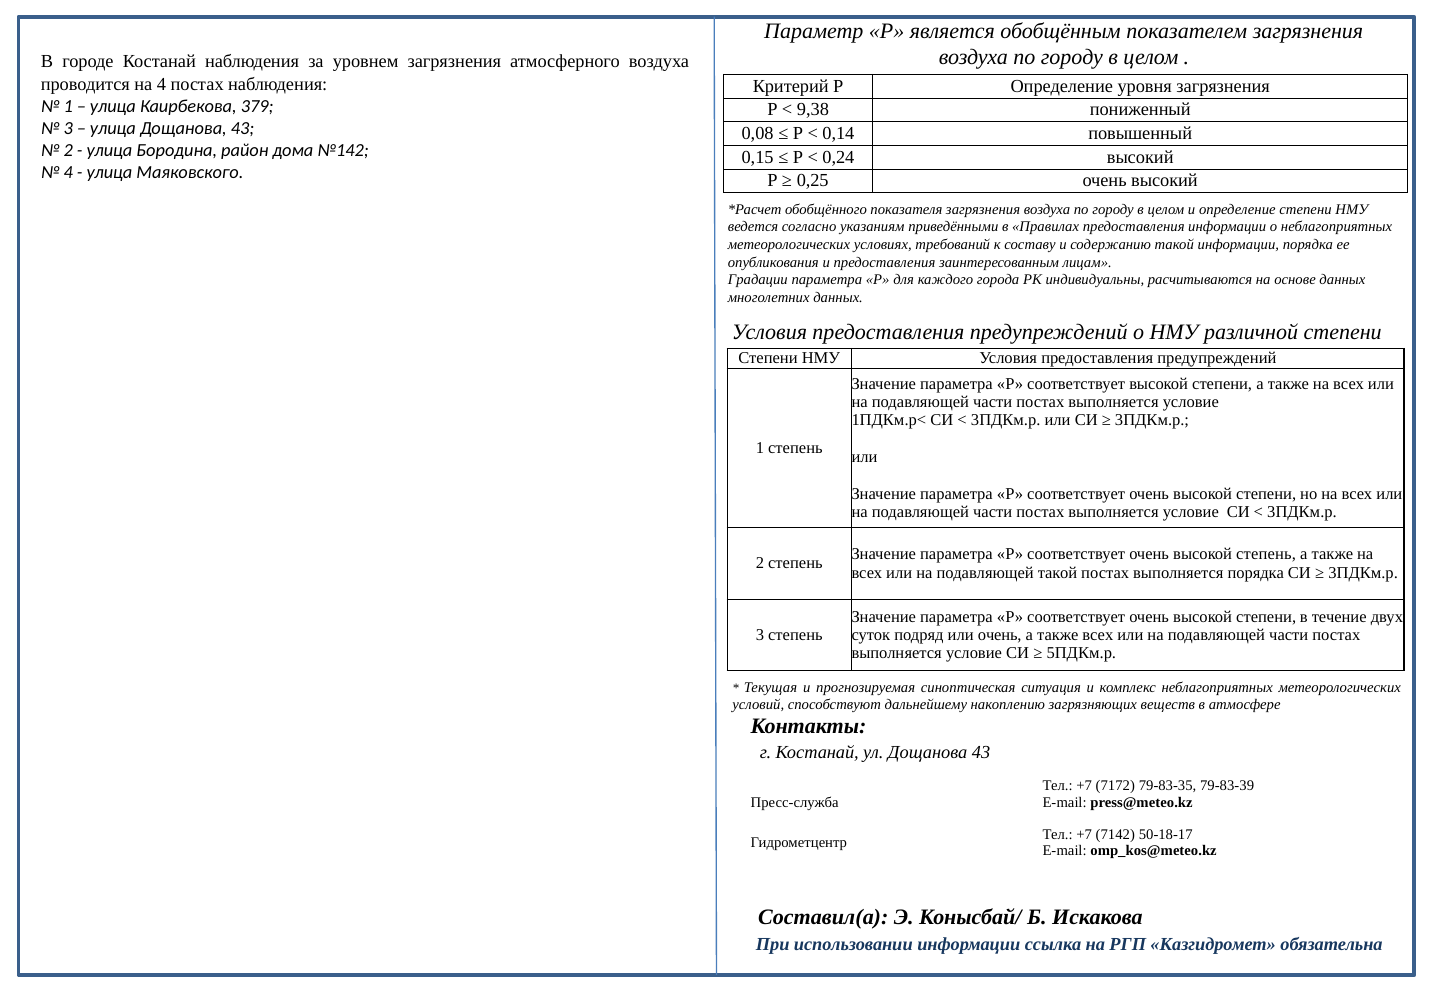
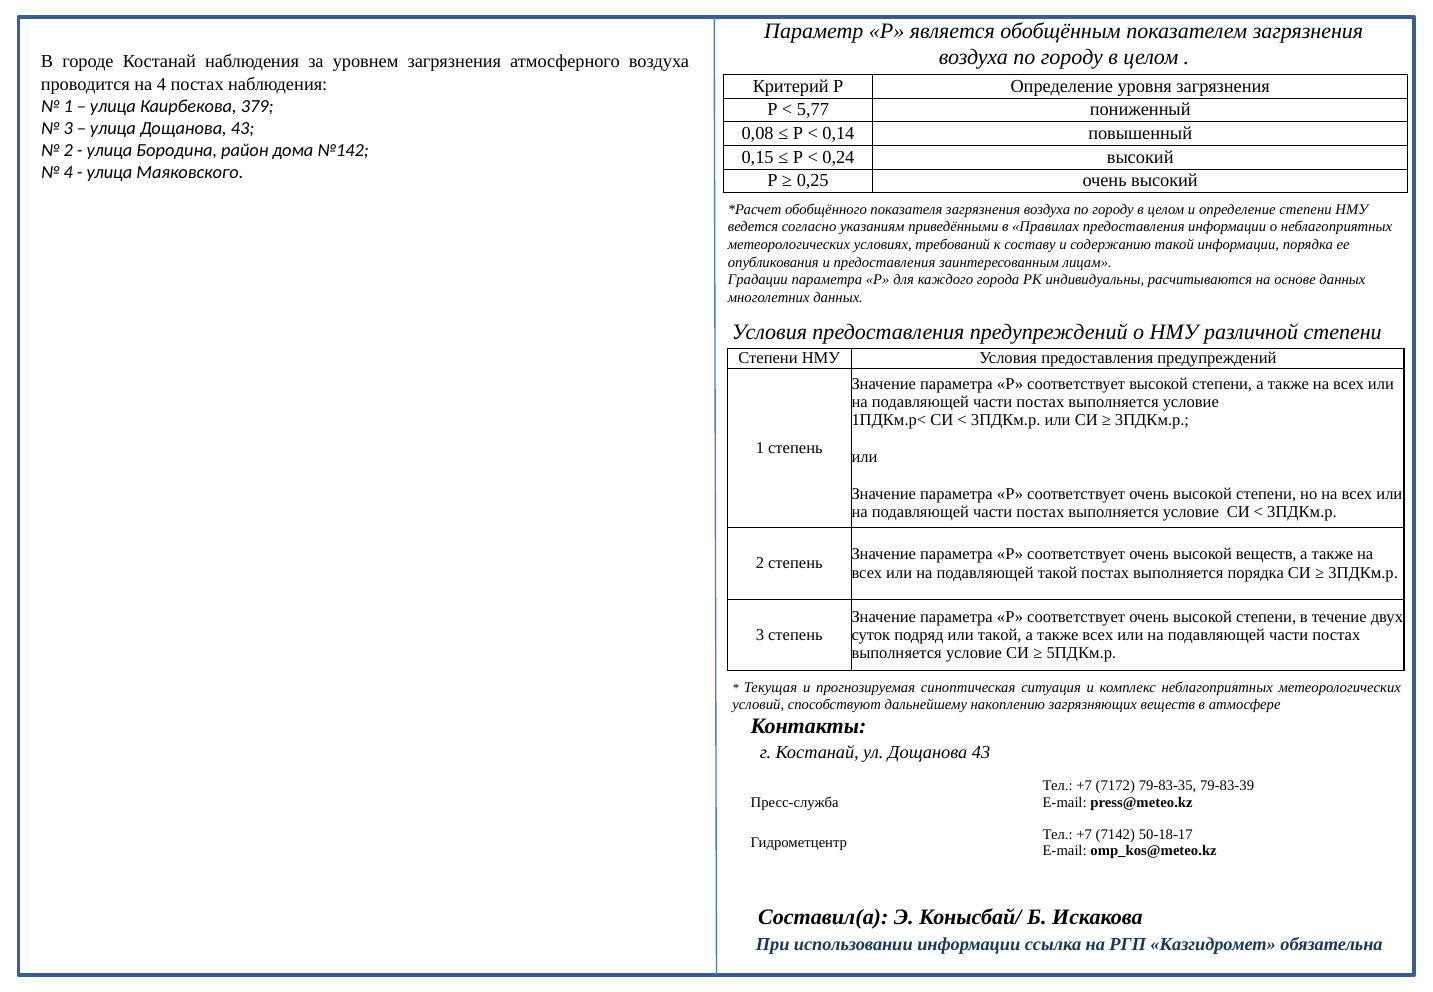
9,38: 9,38 -> 5,77
высокой степень: степень -> веществ
или очень: очень -> такой
